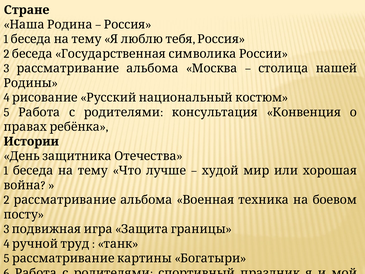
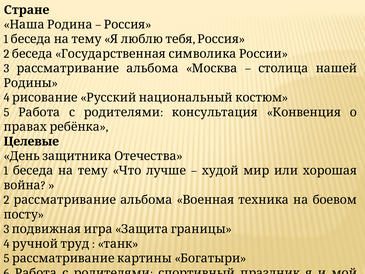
Истории: Истории -> Целевые
